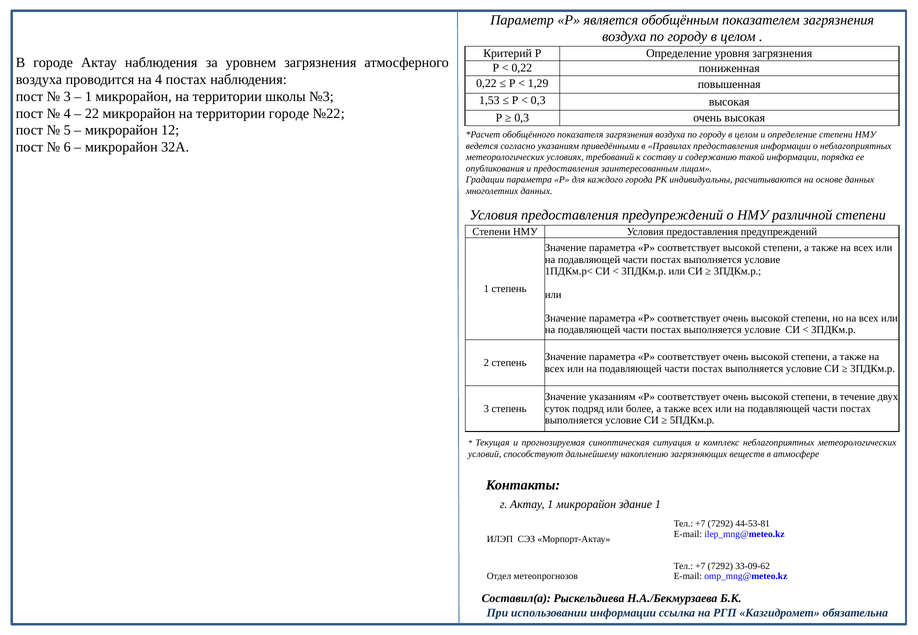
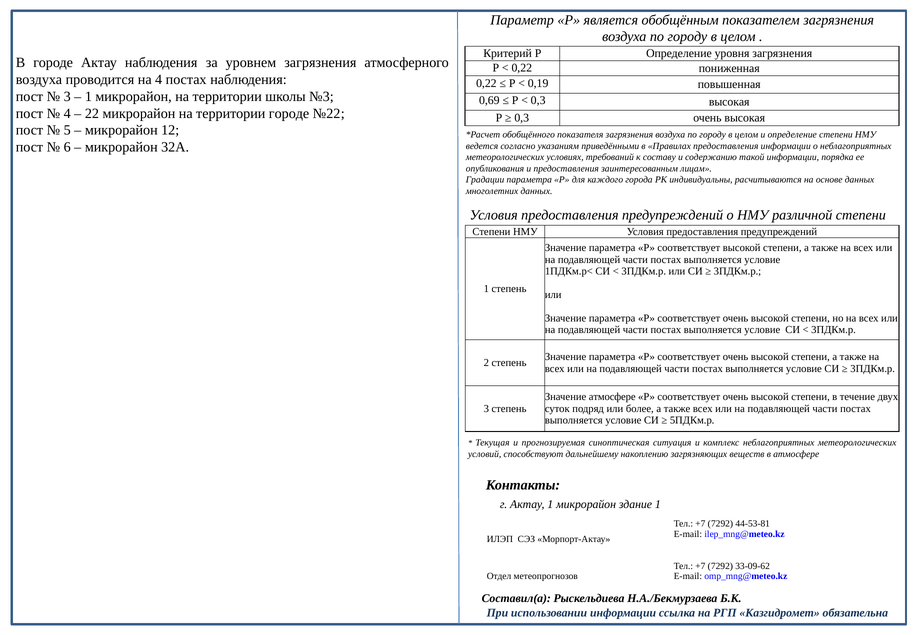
1,29: 1,29 -> 0,19
1,53: 1,53 -> 0,69
Значение указаниям: указаниям -> атмосфере
